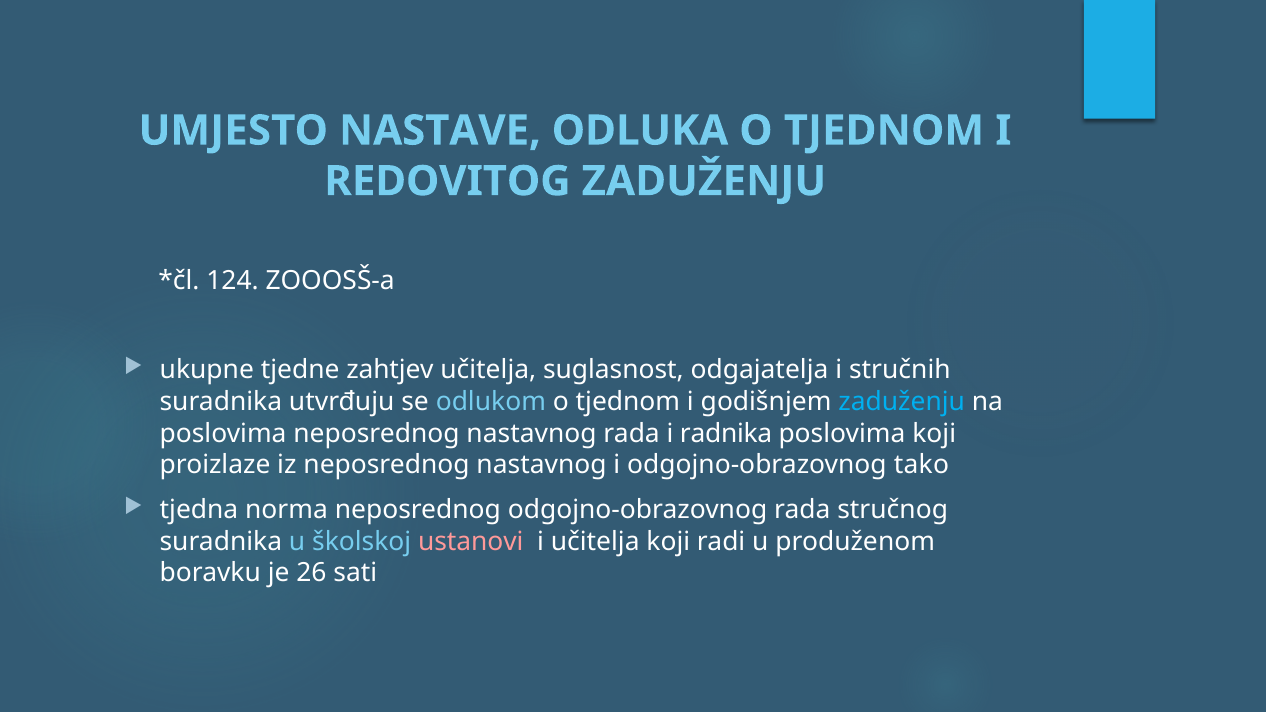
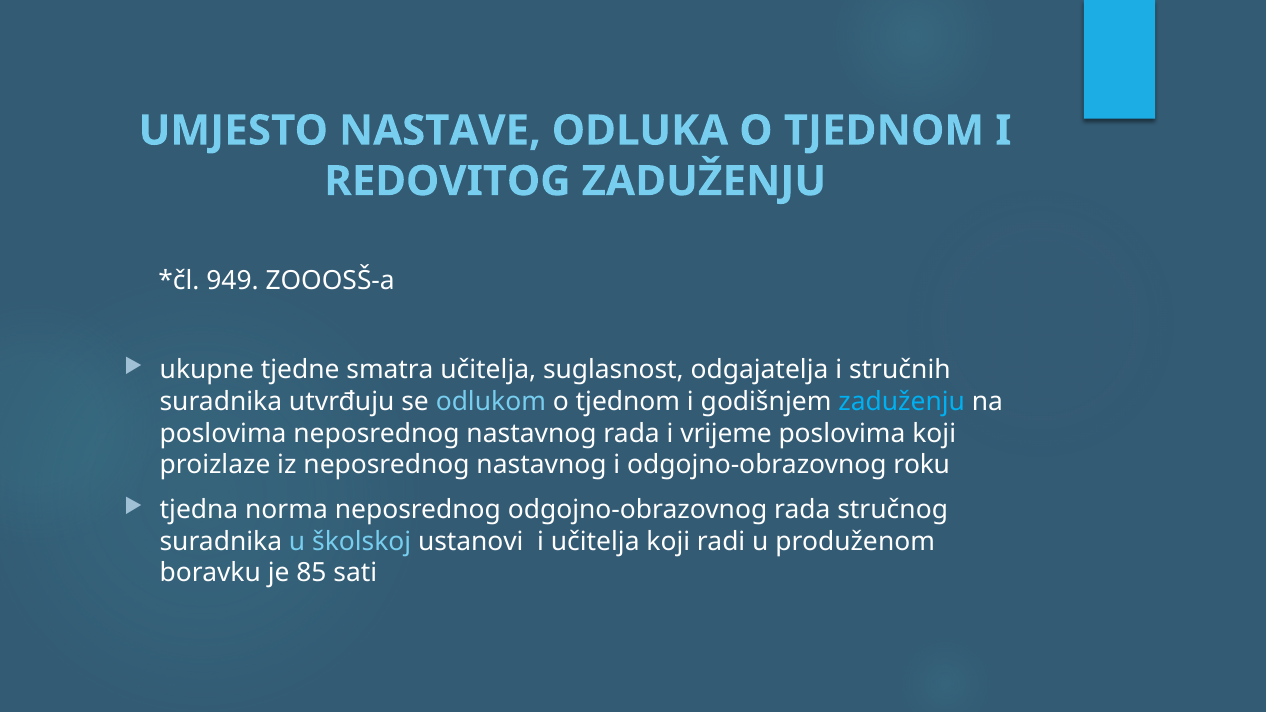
124: 124 -> 949
zahtjev: zahtjev -> smatra
radnika: radnika -> vrijeme
tako: tako -> roku
ustanovi colour: pink -> white
26: 26 -> 85
